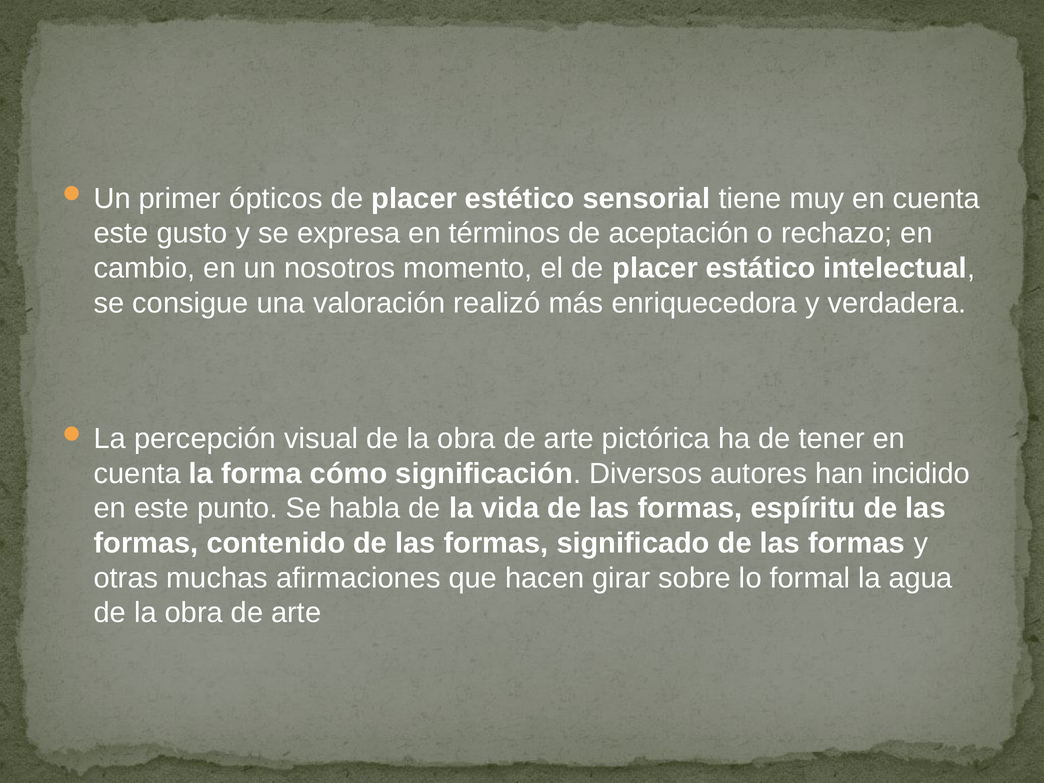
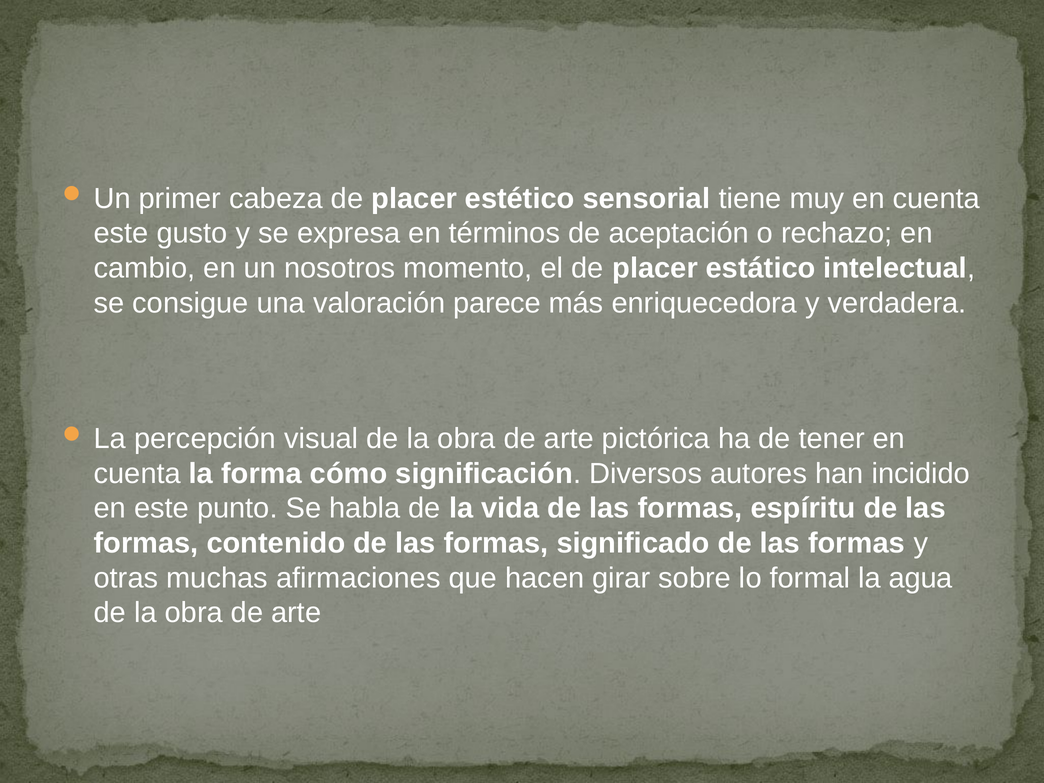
ópticos: ópticos -> cabeza
realizó: realizó -> parece
